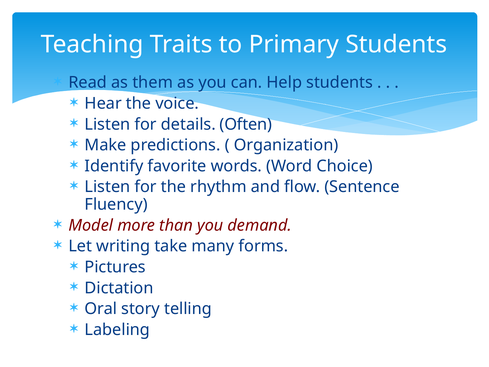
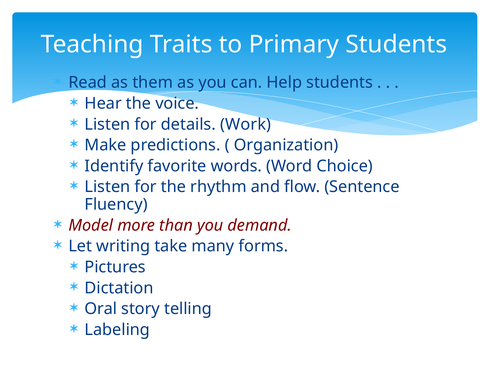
Often: Often -> Work
